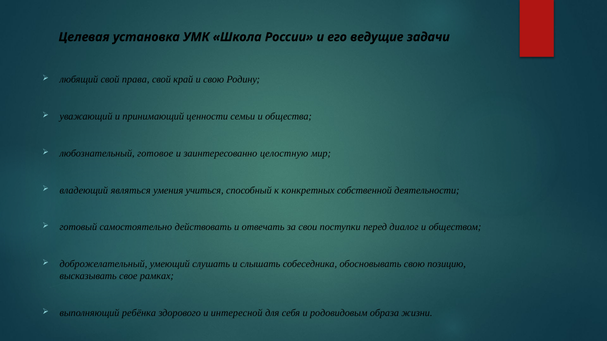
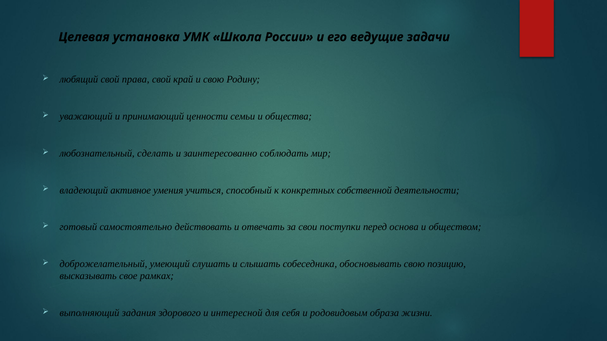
готовое: готовое -> сделать
целостную: целостную -> соблюдать
являться: являться -> активное
диалог: диалог -> основа
ребёнка: ребёнка -> задания
